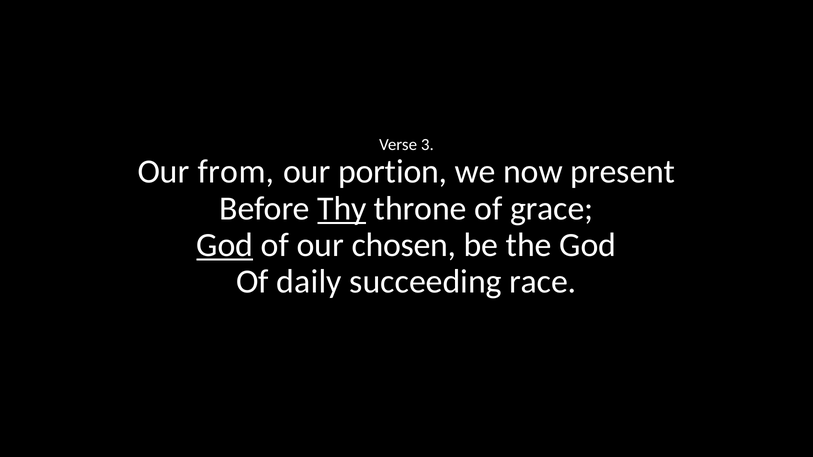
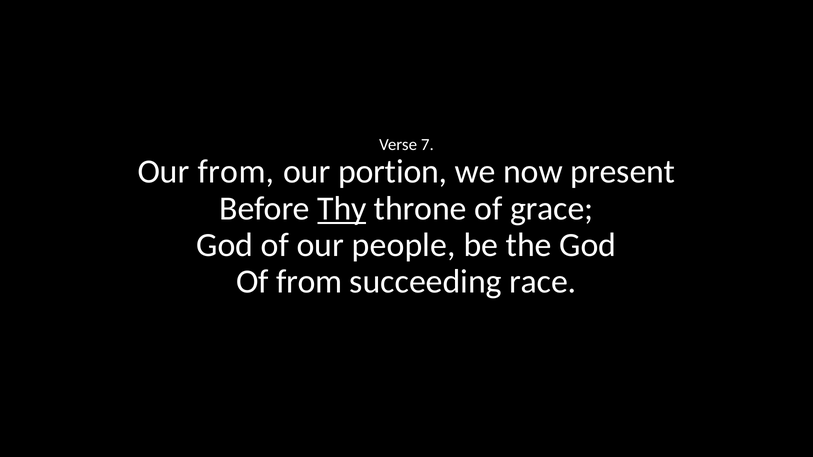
3: 3 -> 7
God at (225, 245) underline: present -> none
chosen: chosen -> people
Of daily: daily -> from
